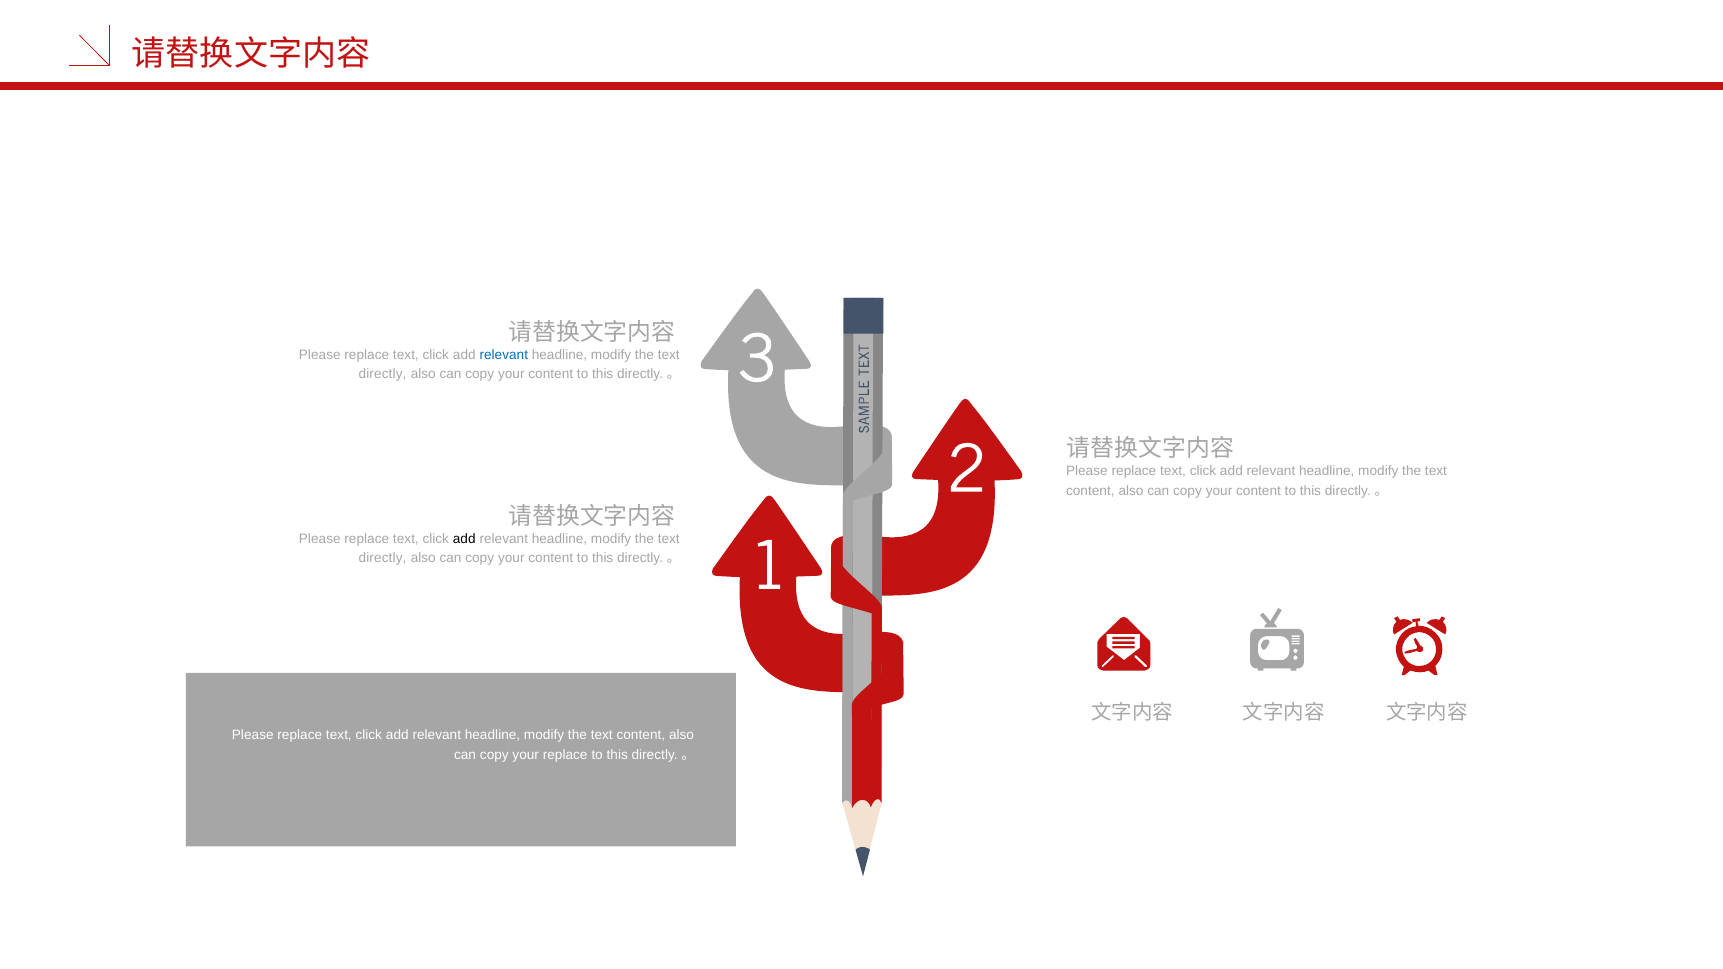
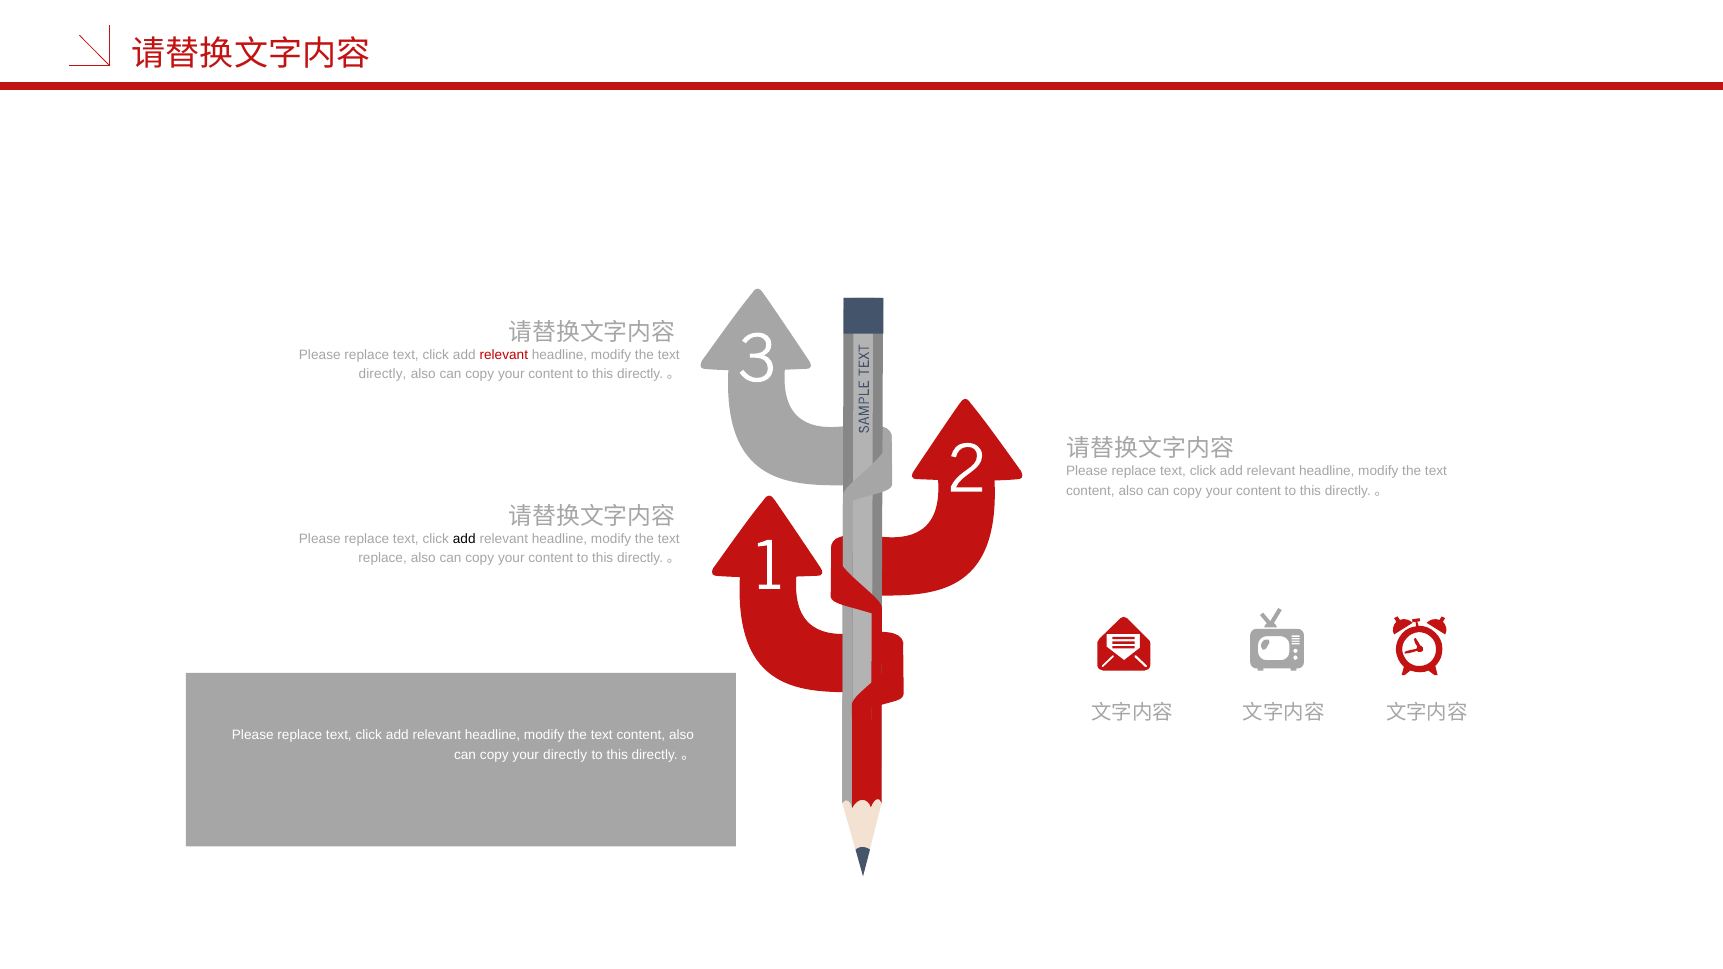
relevant at (504, 355) colour: blue -> red
directly at (383, 558): directly -> replace
your replace: replace -> directly
